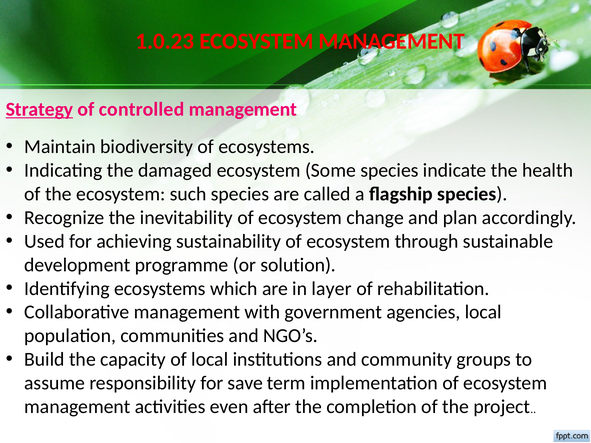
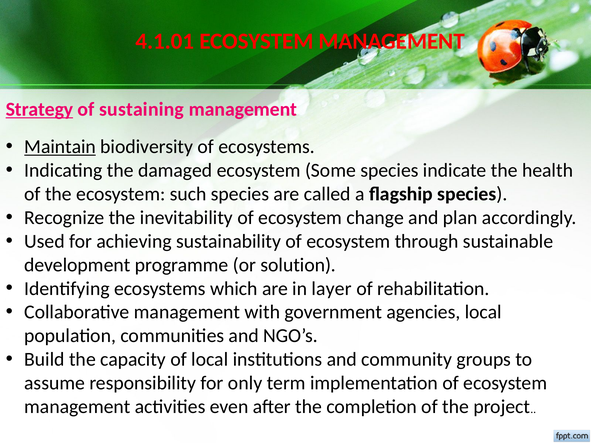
1.0.23: 1.0.23 -> 4.1.01
controlled: controlled -> sustaining
Maintain underline: none -> present
save: save -> only
